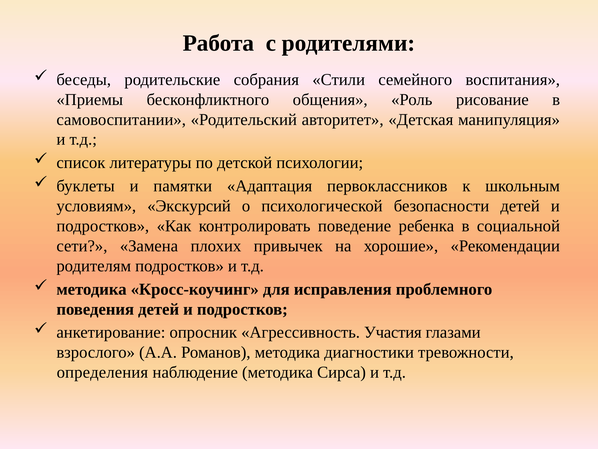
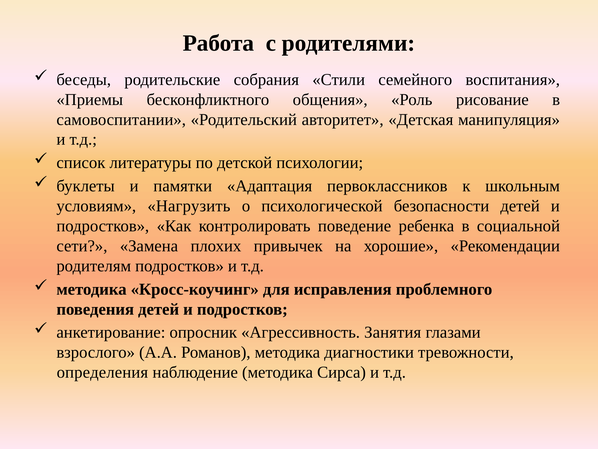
Экскурсий: Экскурсий -> Нагрузить
Участия: Участия -> Занятия
